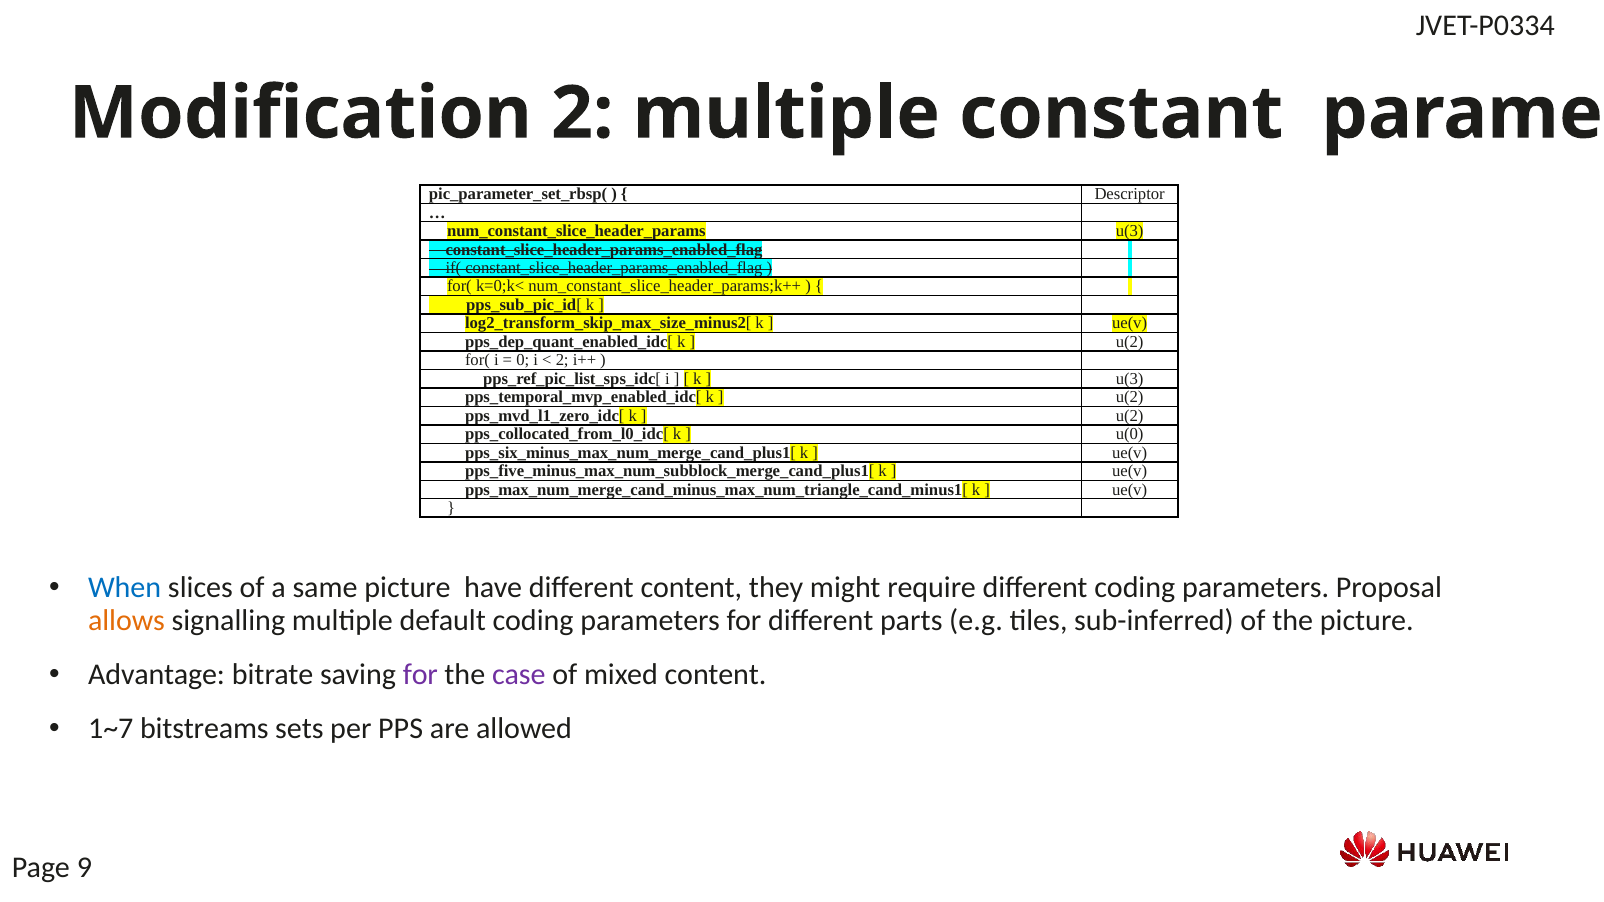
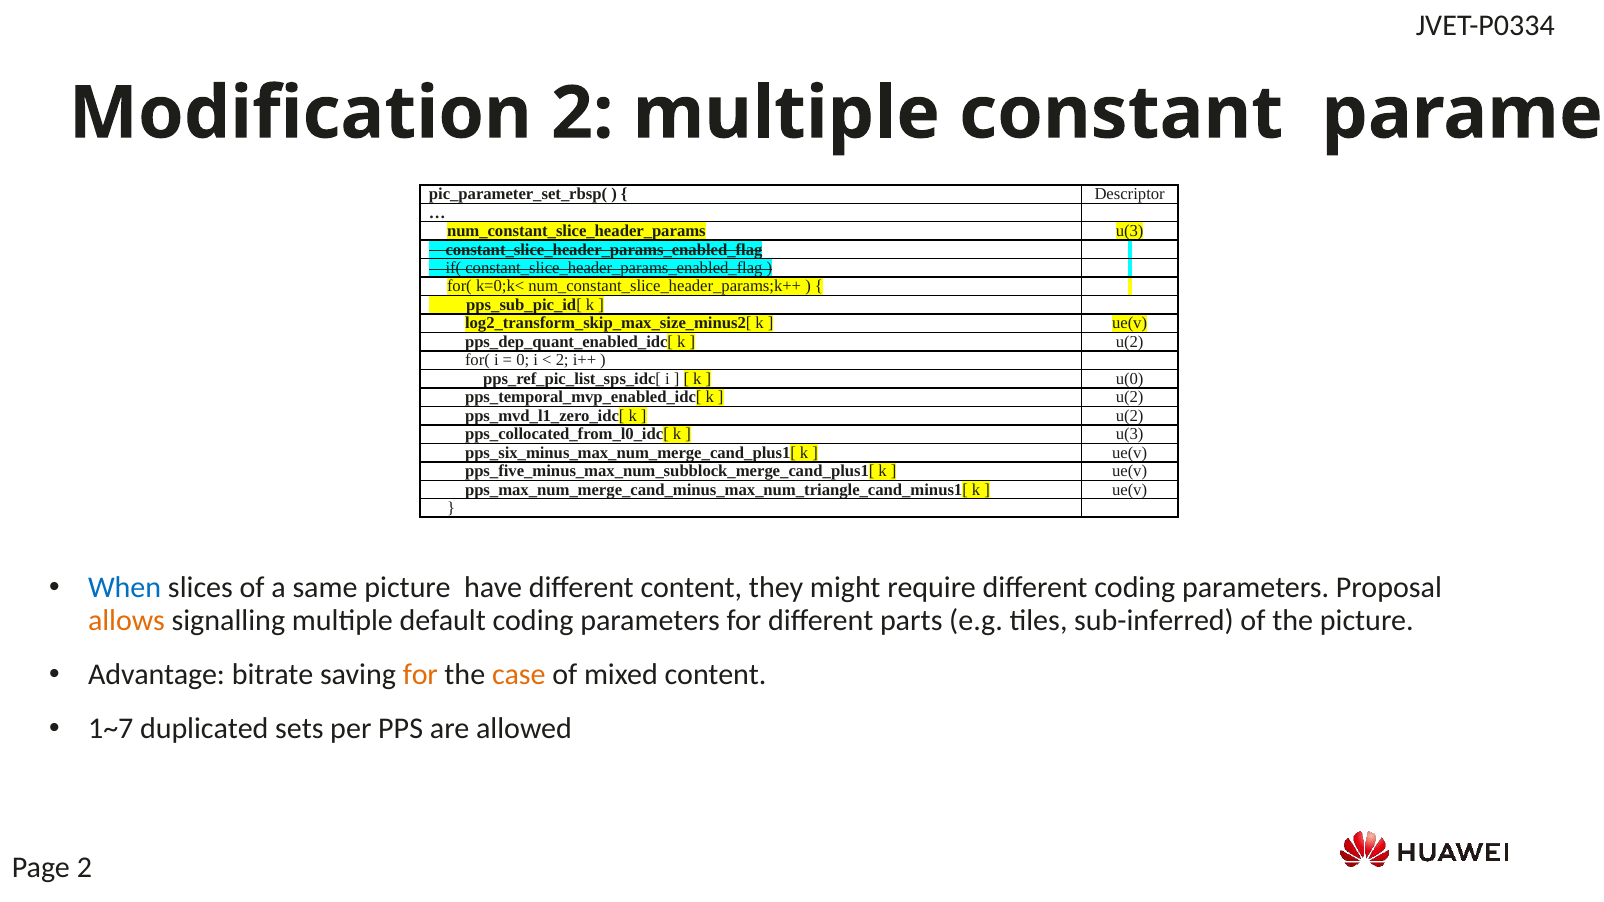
u(3 at (1130, 379): u(3 -> u(0
u(0 at (1130, 434): u(0 -> u(3
for at (420, 675) colour: purple -> orange
case colour: purple -> orange
bitstreams: bitstreams -> duplicated
Page 9: 9 -> 2
